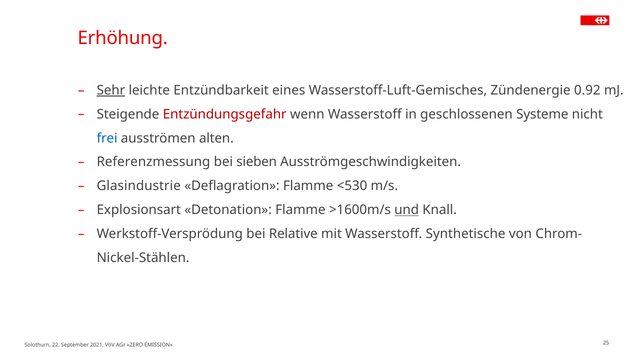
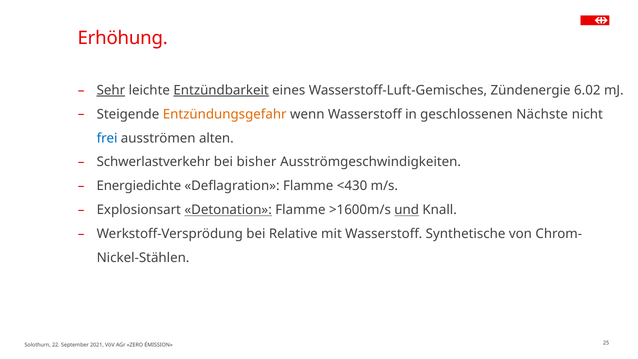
Entzündbarkeit underline: none -> present
0.92: 0.92 -> 6.02
Entzündungsgefahr colour: red -> orange
Systeme: Systeme -> Nächste
Referenzmessung: Referenzmessung -> Schwerlastverkehr
sieben: sieben -> bisher
Glasindustrie: Glasindustrie -> Energiedichte
<530: <530 -> <430
Detonation underline: none -> present
